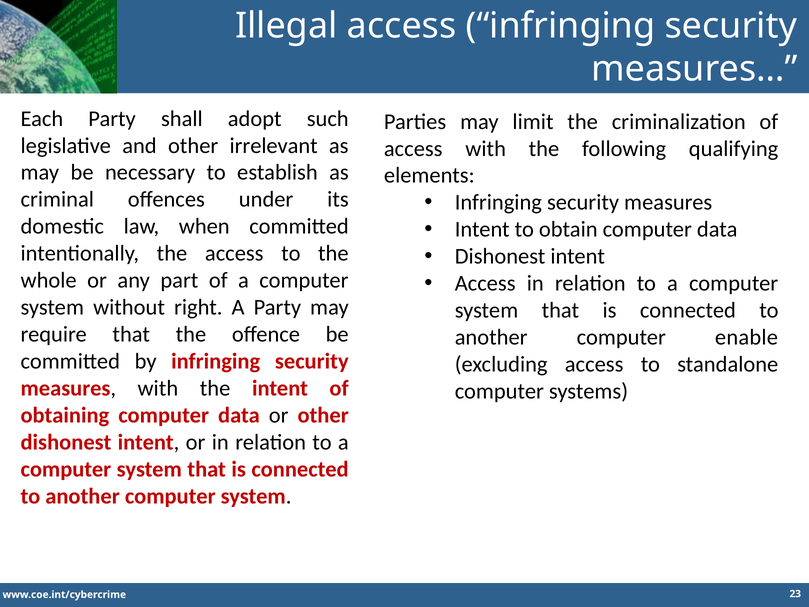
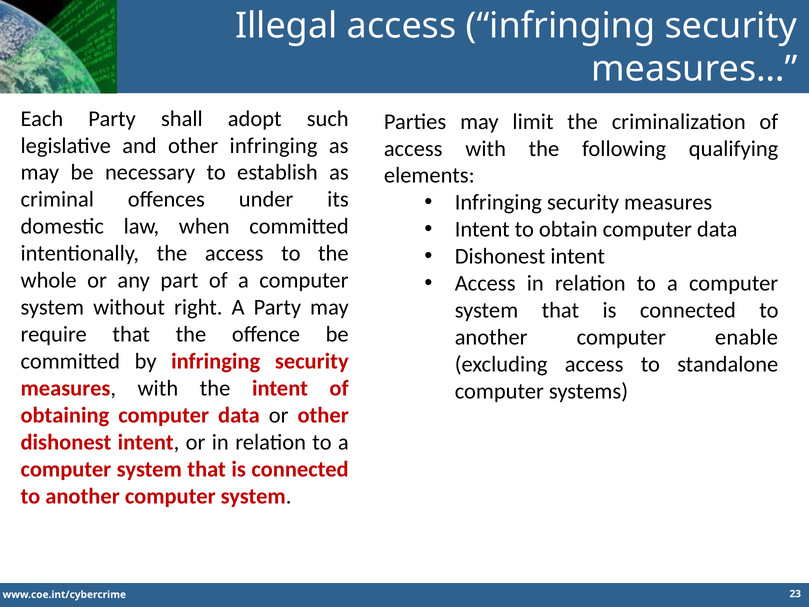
other irrelevant: irrelevant -> infringing
